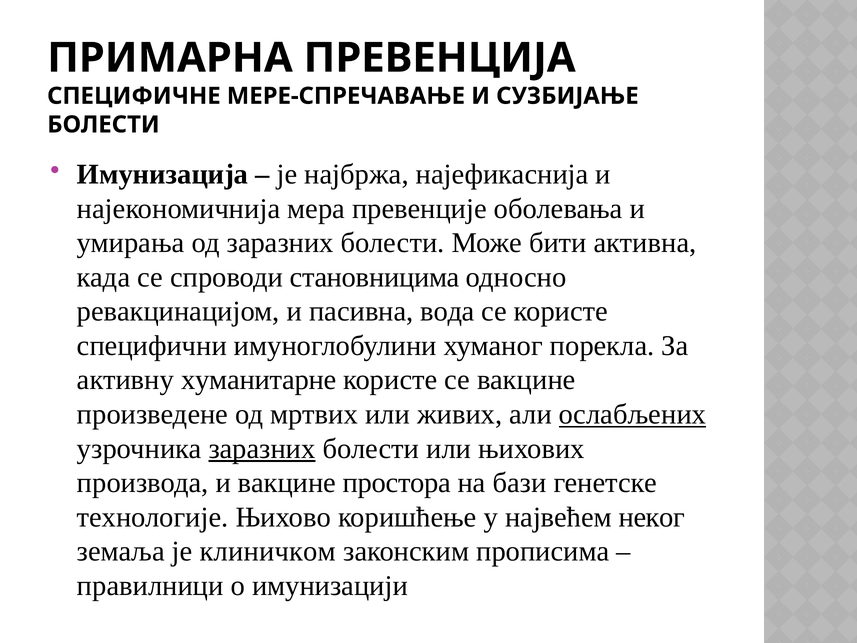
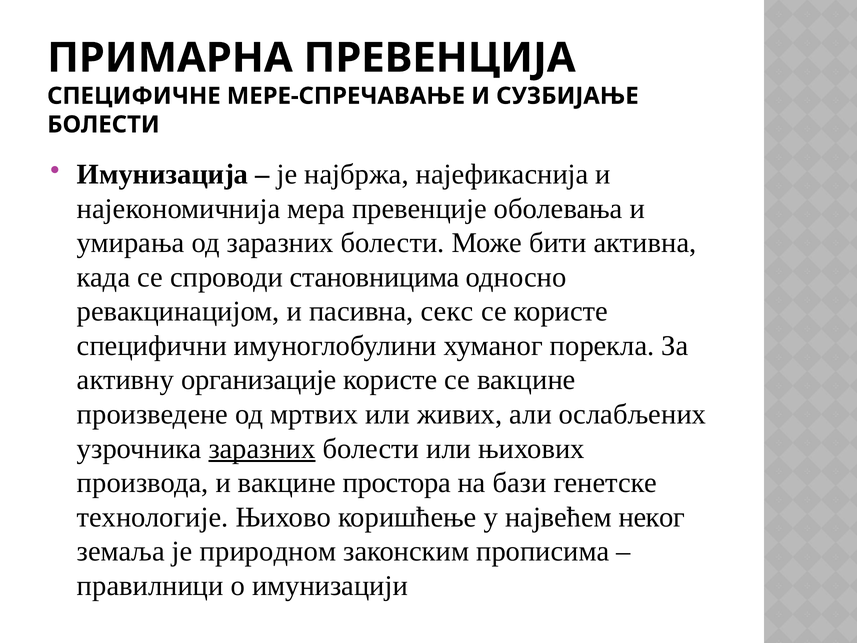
вода: вода -> секс
хуманитарне: хуманитарне -> организације
ослабљених underline: present -> none
клиничком: клиничком -> природном
